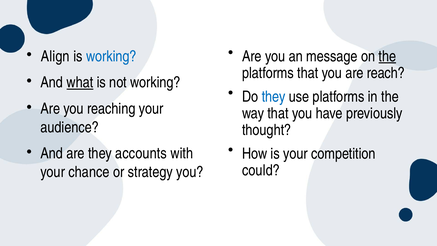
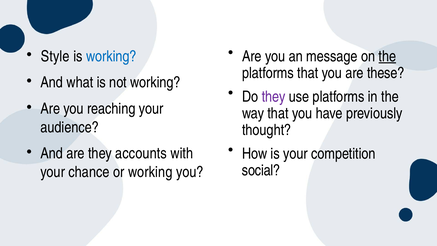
Align: Align -> Style
reach: reach -> these
what underline: present -> none
they at (274, 97) colour: blue -> purple
could: could -> social
or strategy: strategy -> working
